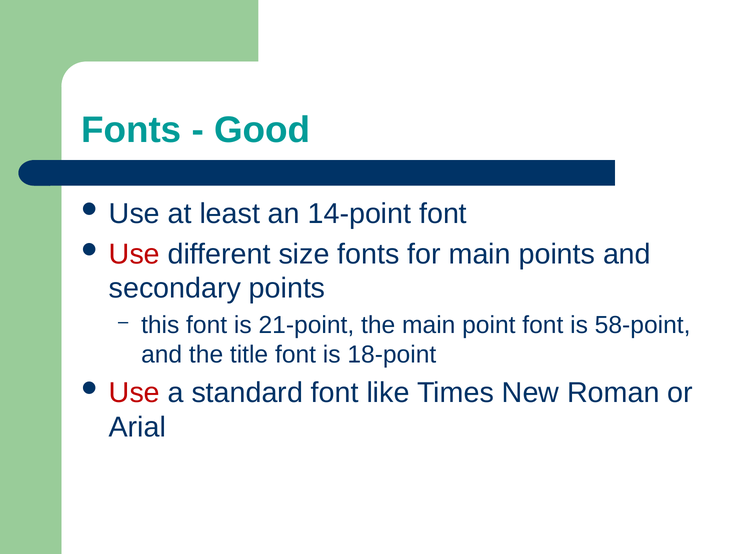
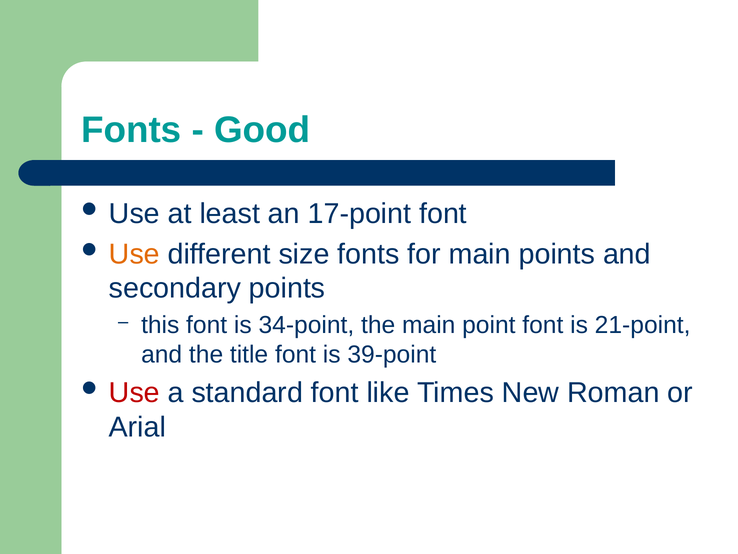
14-point: 14-point -> 17-point
Use at (134, 254) colour: red -> orange
21-point: 21-point -> 34-point
58-point: 58-point -> 21-point
18-point: 18-point -> 39-point
